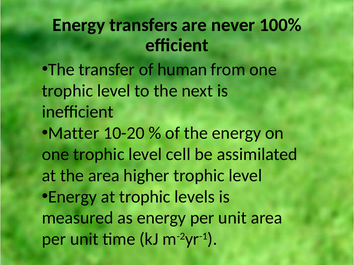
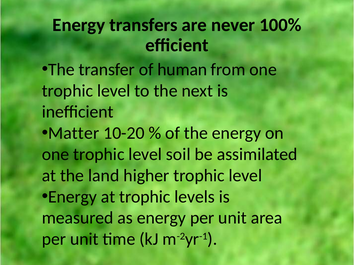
cell: cell -> soil
the area: area -> land
